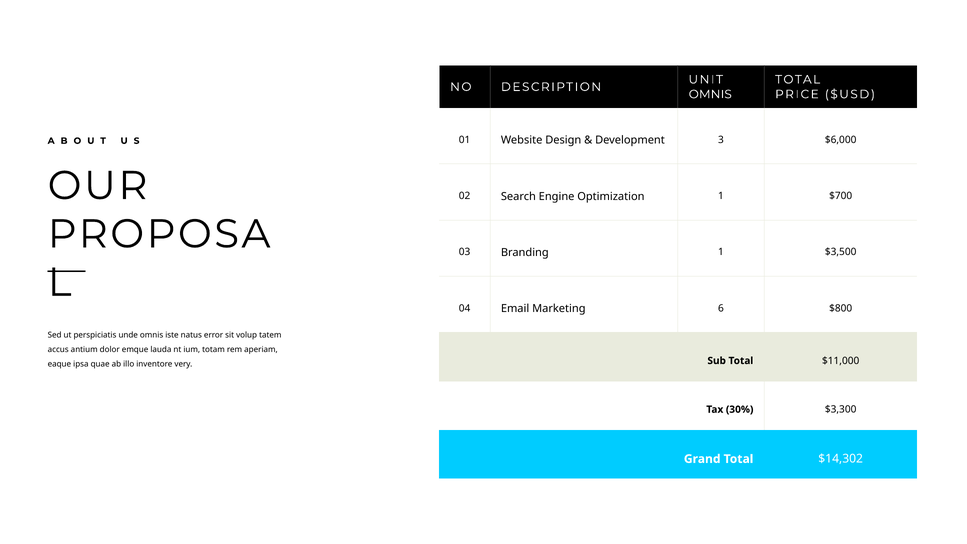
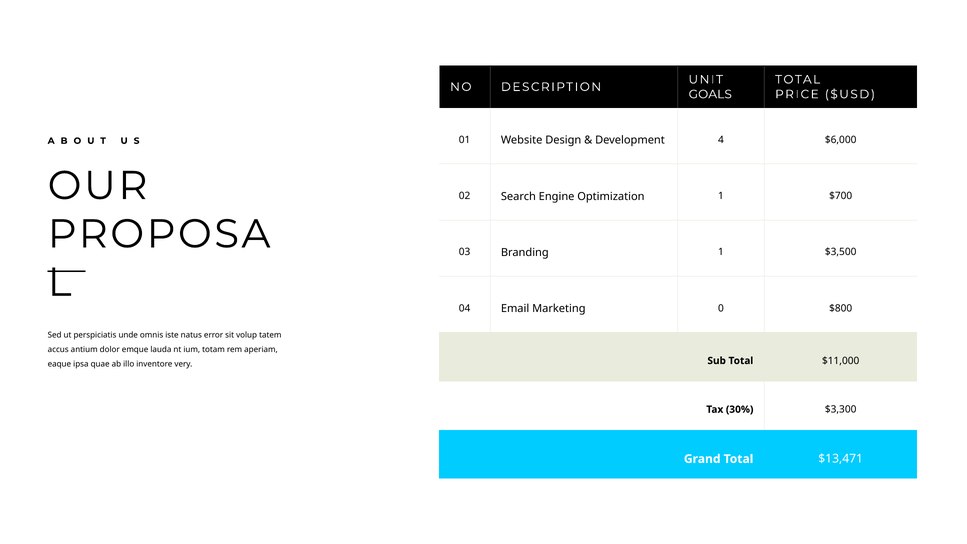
OMNIS at (710, 94): OMNIS -> GOALS
3: 3 -> 4
6: 6 -> 0
$14,302: $14,302 -> $13,471
